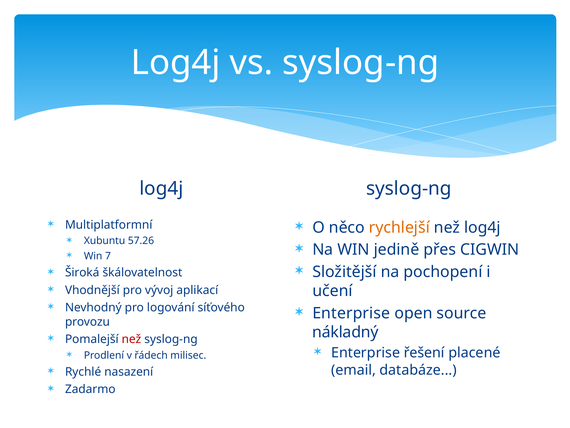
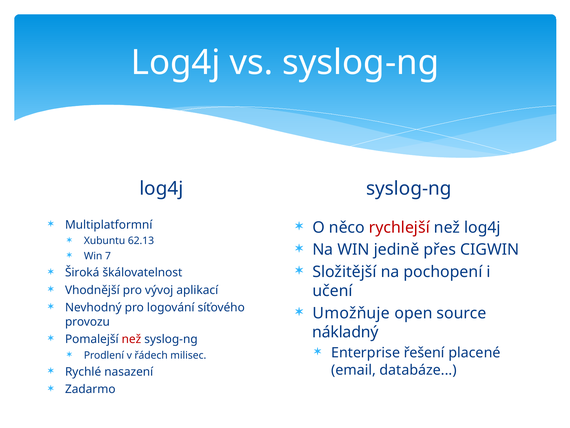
rychlejší colour: orange -> red
57.26: 57.26 -> 62.13
Enterprise at (351, 313): Enterprise -> Umožňuje
